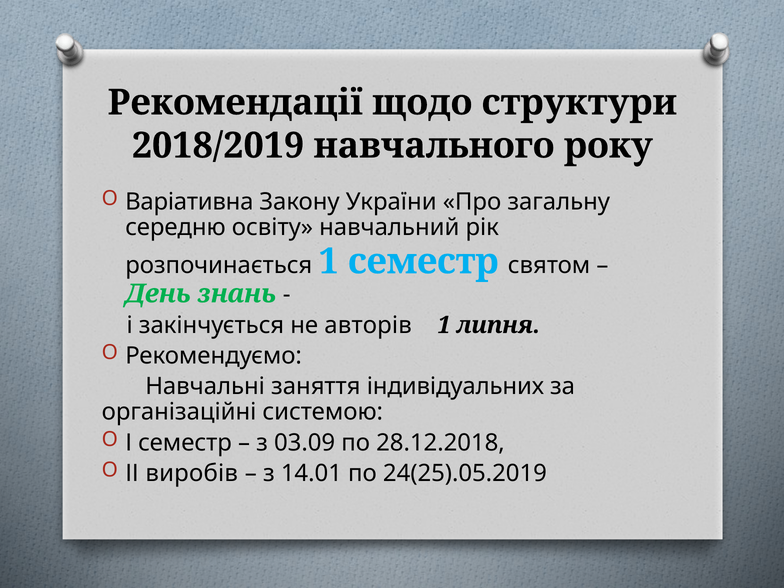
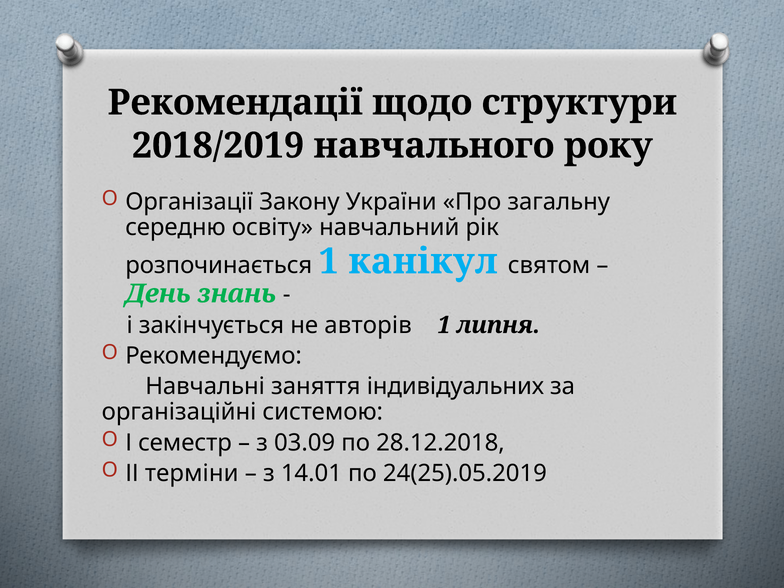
Варіативна: Варіативна -> Організації
1 семестр: семестр -> канікул
виробів: виробів -> терміни
